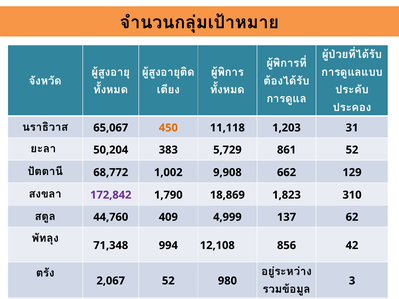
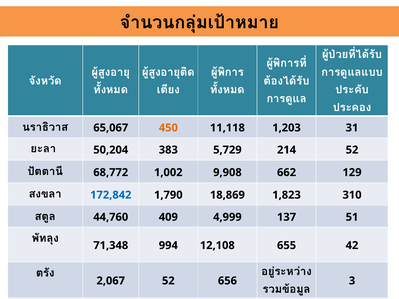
861: 861 -> 214
172,842 colour: purple -> blue
62: 62 -> 51
856: 856 -> 655
980: 980 -> 656
